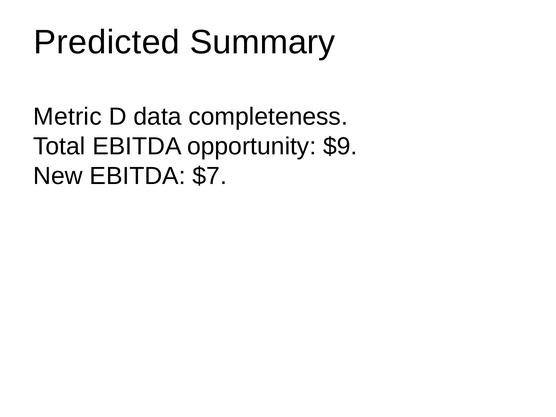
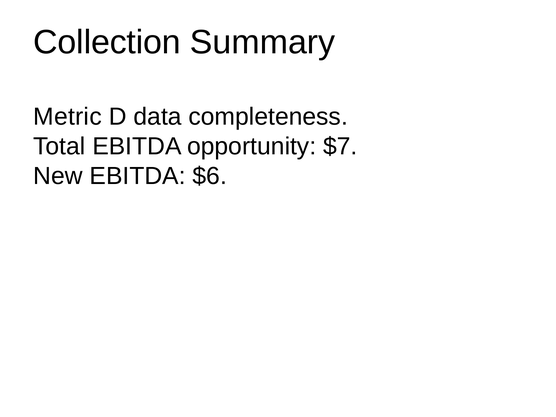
Predicted: Predicted -> Collection
$9: $9 -> $7
$7: $7 -> $6
